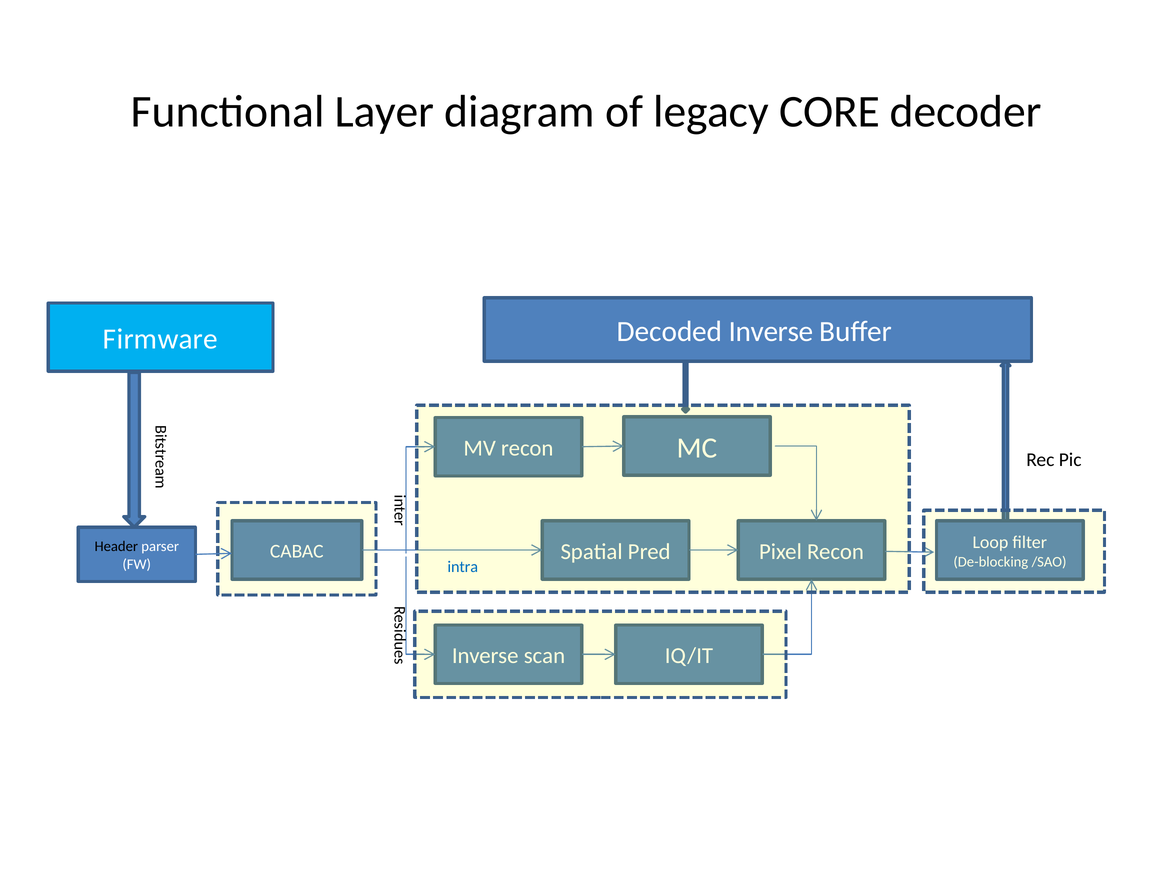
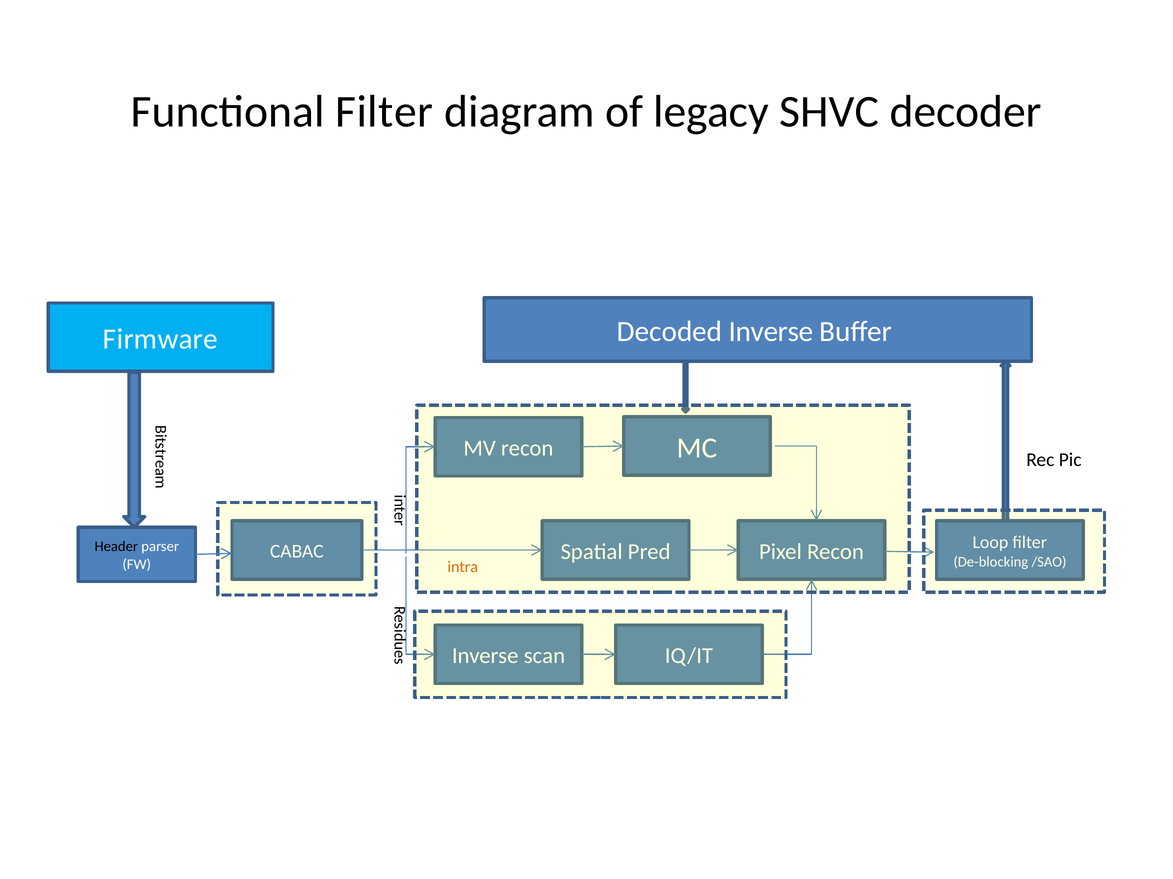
Functional Layer: Layer -> Filter
CORE: CORE -> SHVC
intra colour: blue -> orange
